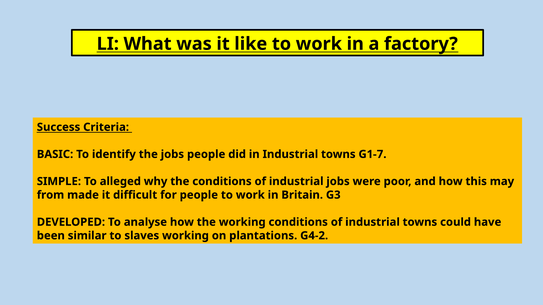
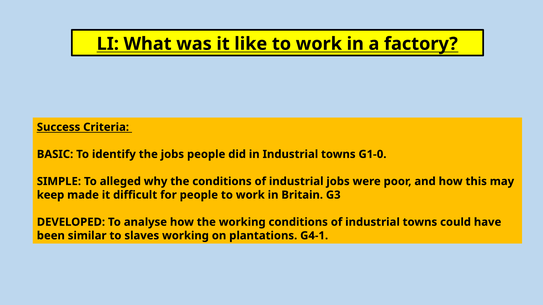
G1-7: G1-7 -> G1-0
from: from -> keep
G4-2: G4-2 -> G4-1
